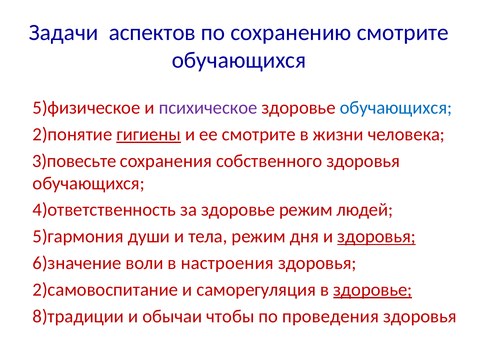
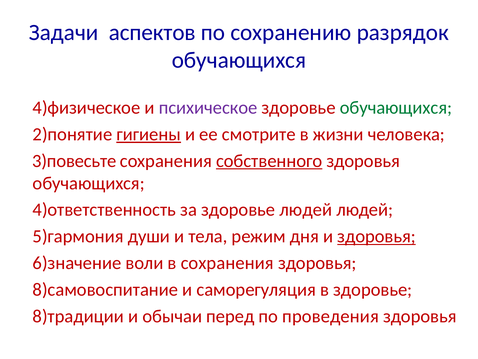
сохранению смотрите: смотрите -> разрядок
5)физическое: 5)физическое -> 4)физическое
обучающихся at (396, 108) colour: blue -> green
собственного underline: none -> present
здоровье режим: режим -> людей
в настроения: настроения -> сохранения
2)самовоспитание: 2)самовоспитание -> 8)самовоспитание
здоровье at (373, 289) underline: present -> none
чтобы: чтобы -> перед
